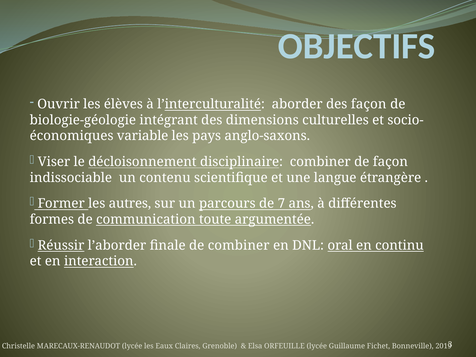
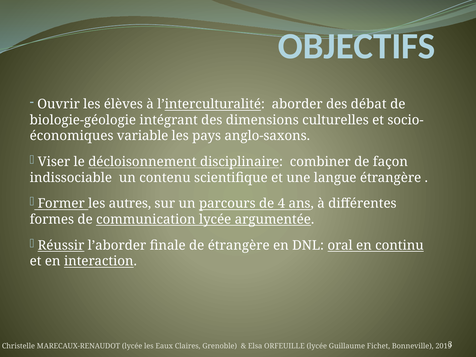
des façon: façon -> débat
7: 7 -> 4
communication toute: toute -> lycée
de combiner: combiner -> étrangère
